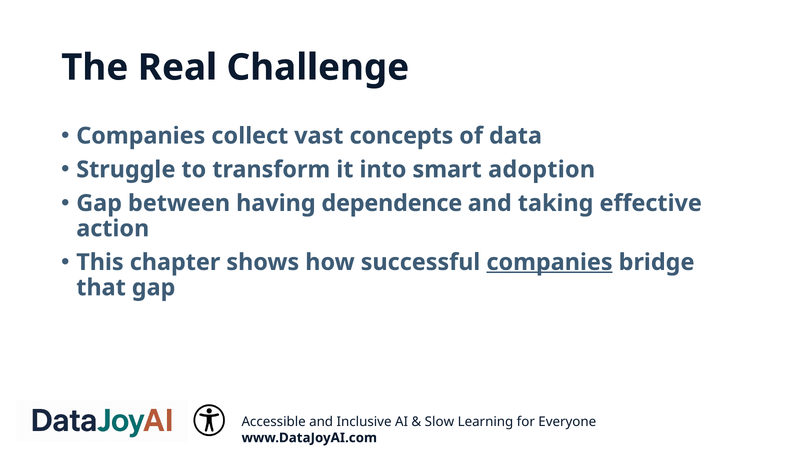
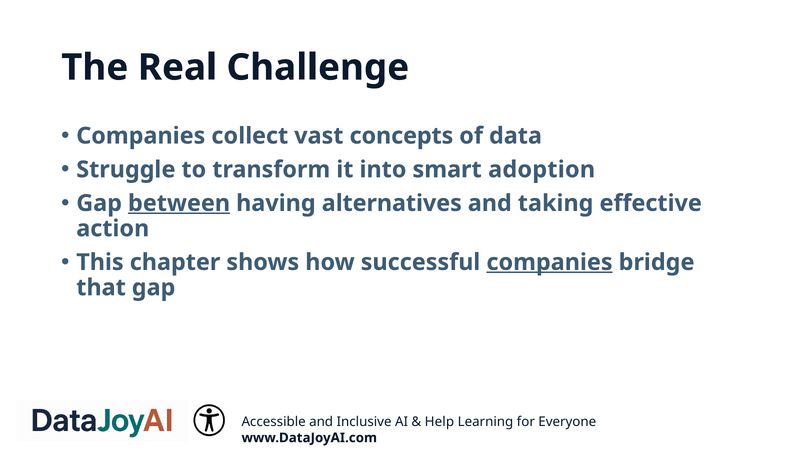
between underline: none -> present
dependence: dependence -> alternatives
Slow: Slow -> Help
